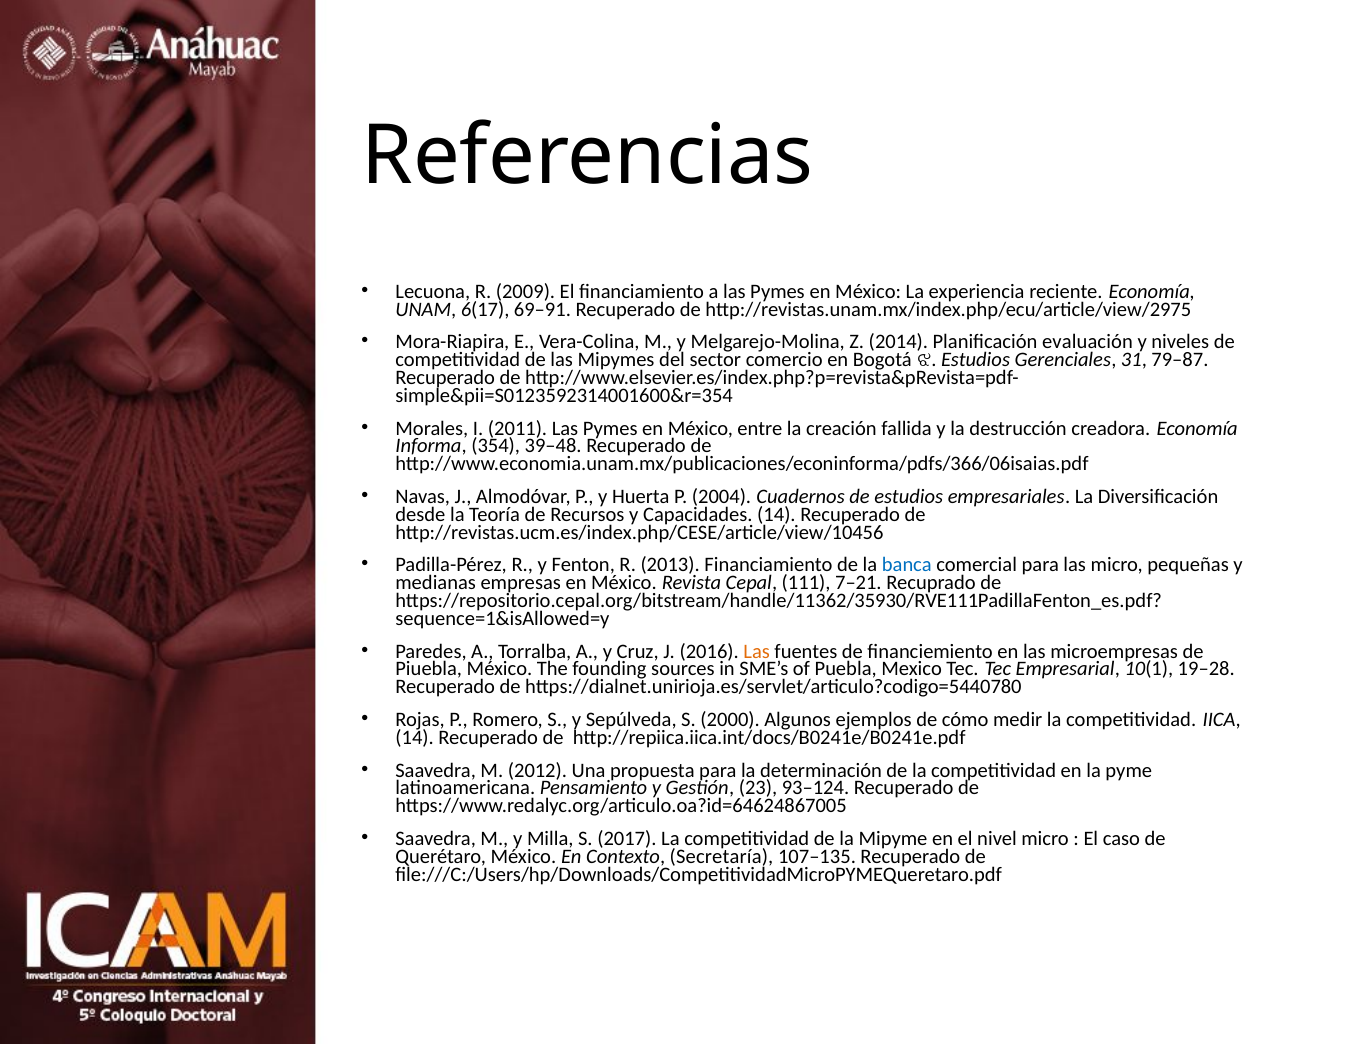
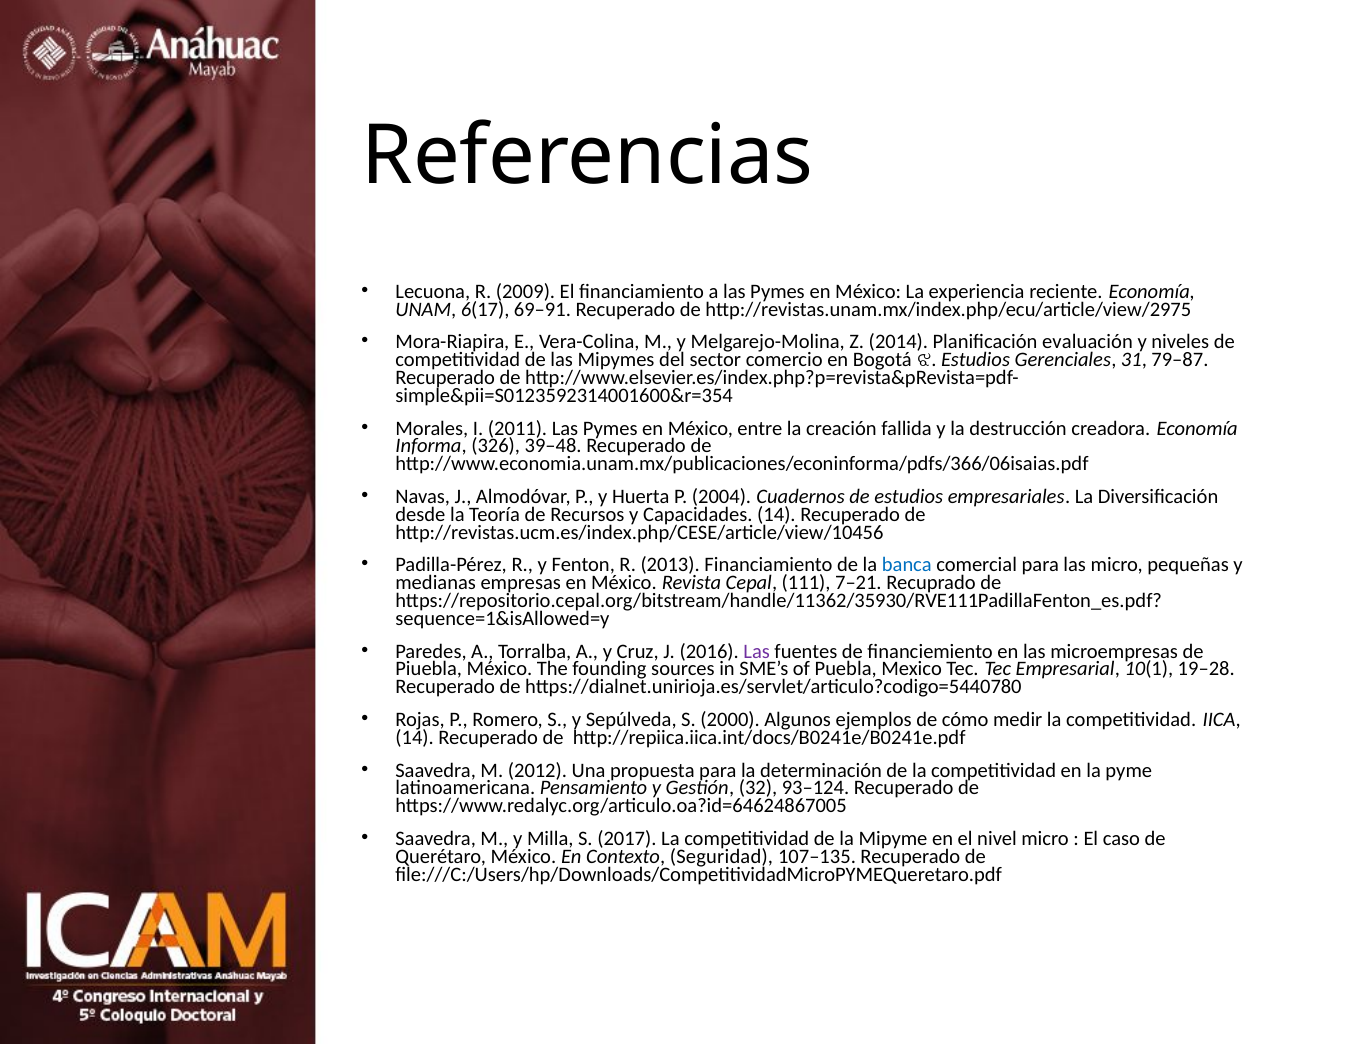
354: 354 -> 326
Las at (757, 652) colour: orange -> purple
23: 23 -> 32
Secretaría: Secretaría -> Seguridad
